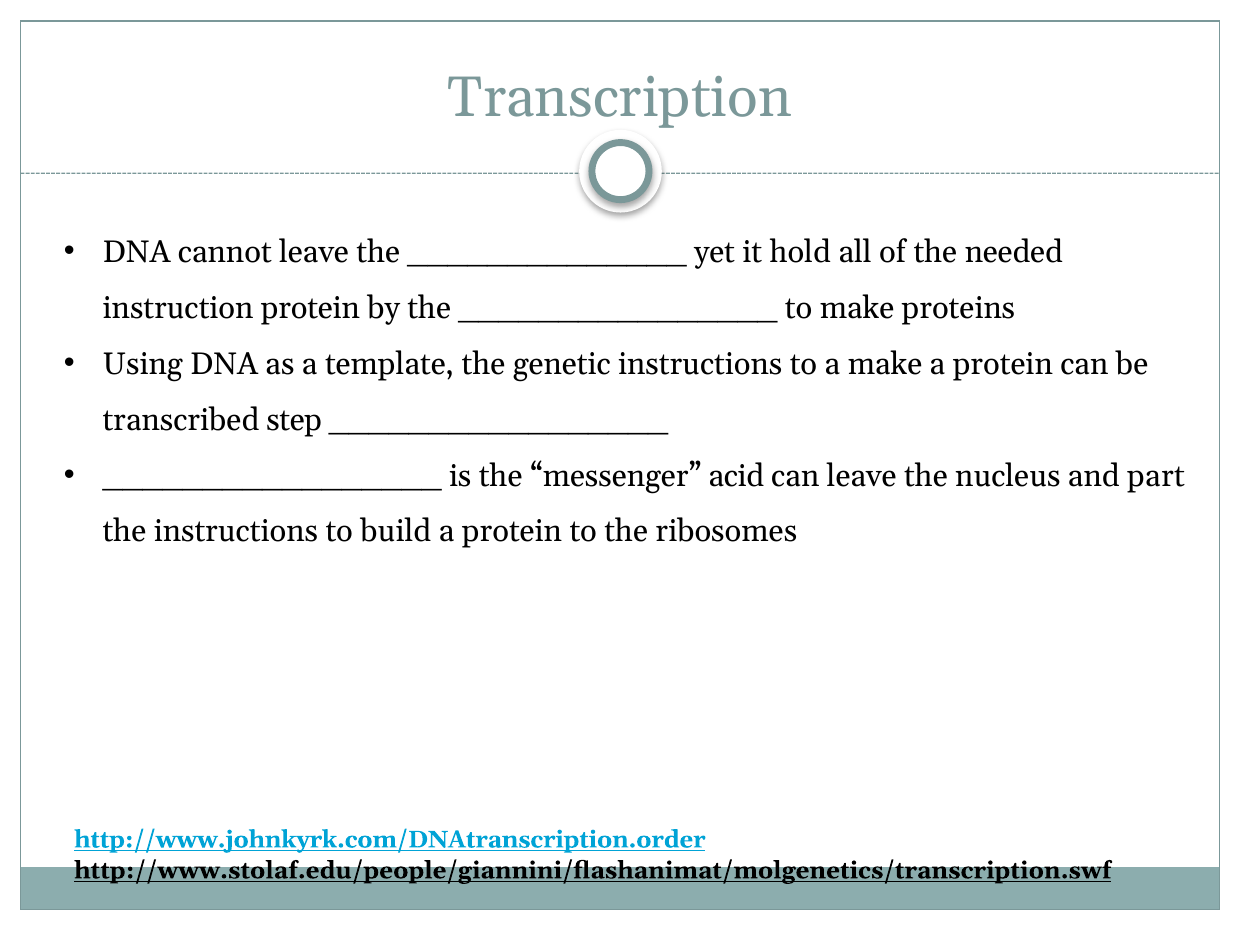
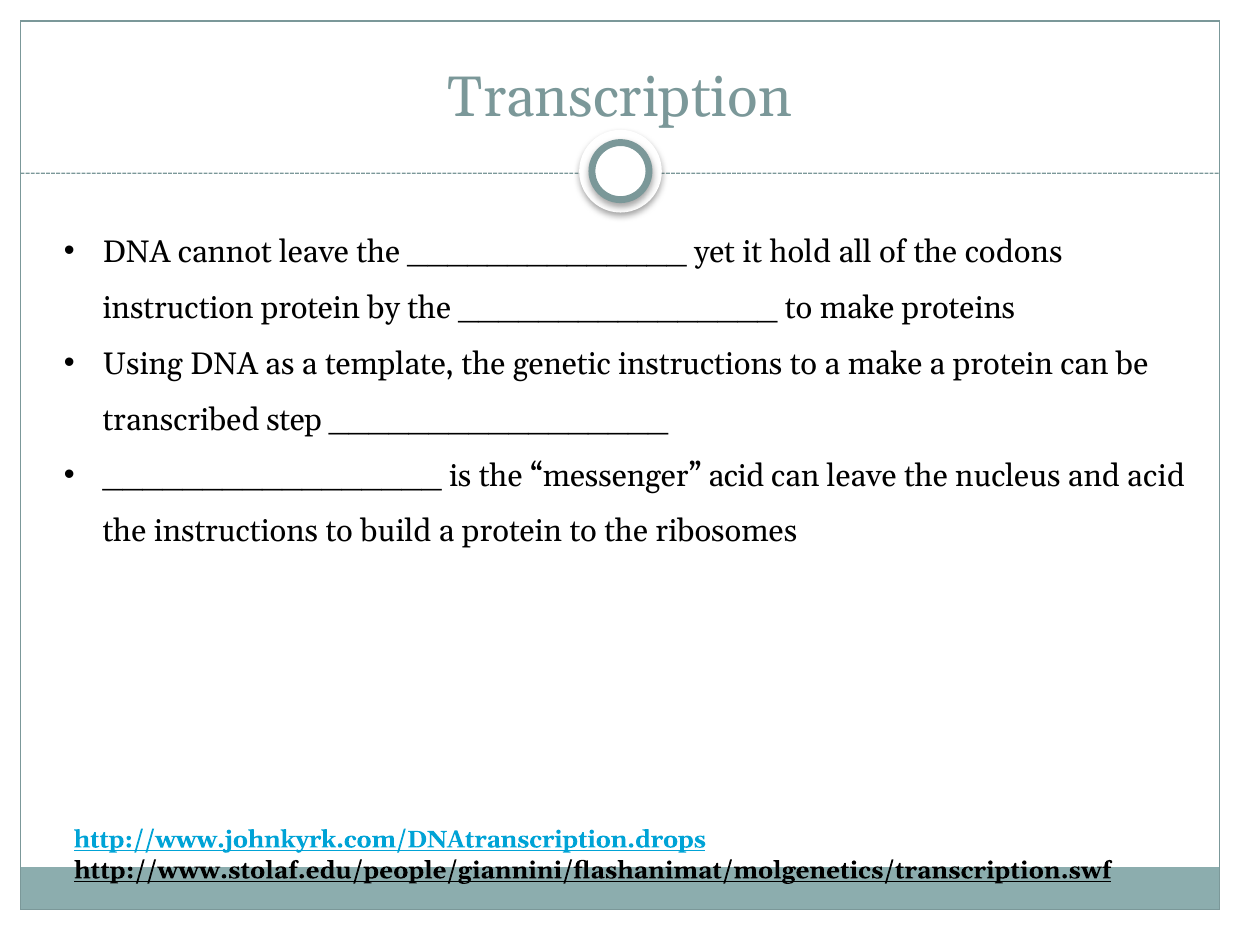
needed: needed -> codons
and part: part -> acid
http://www.johnkyrk.com/DNAtranscription.order: http://www.johnkyrk.com/DNAtranscription.order -> http://www.johnkyrk.com/DNAtranscription.drops
